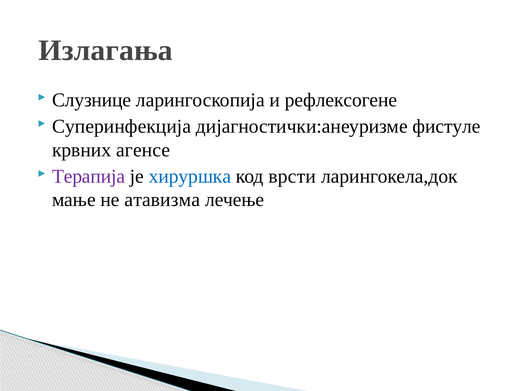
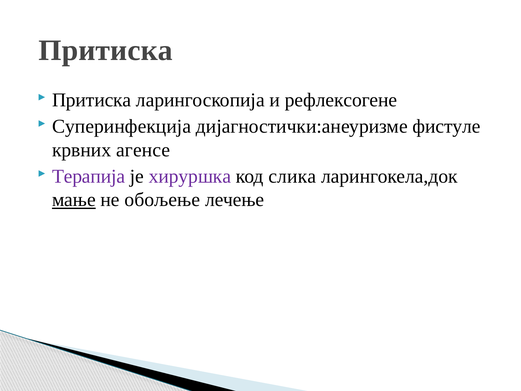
Излагања at (106, 50): Излагања -> Притиска
Слузнице at (92, 100): Слузнице -> Притиска
хируршка colour: blue -> purple
врсти: врсти -> слика
мање underline: none -> present
атавизма: атавизма -> обољење
